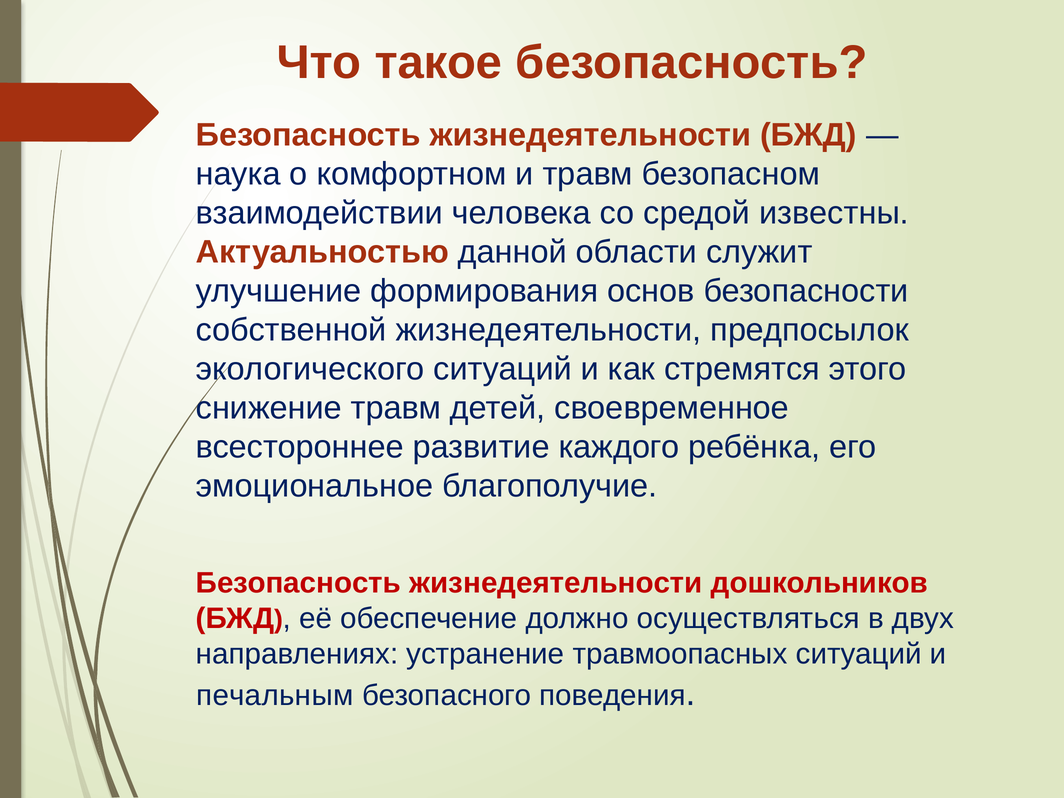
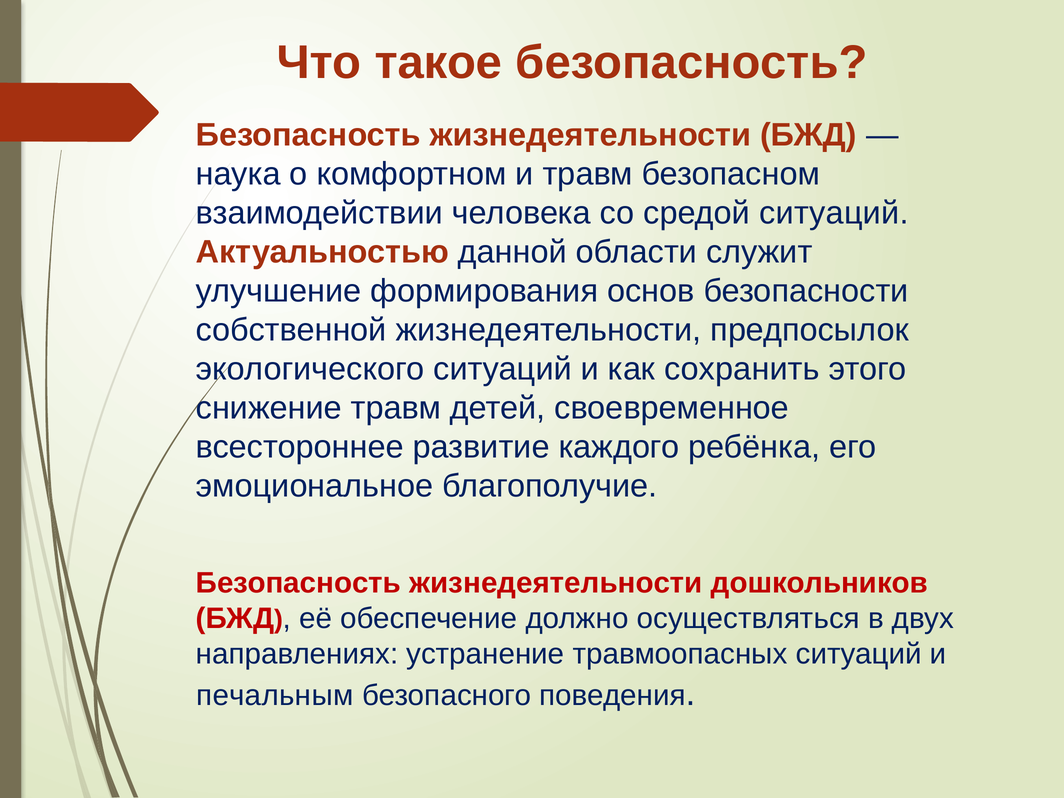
средой известны: известны -> ситуаций
стремятся: стремятся -> сохранить
